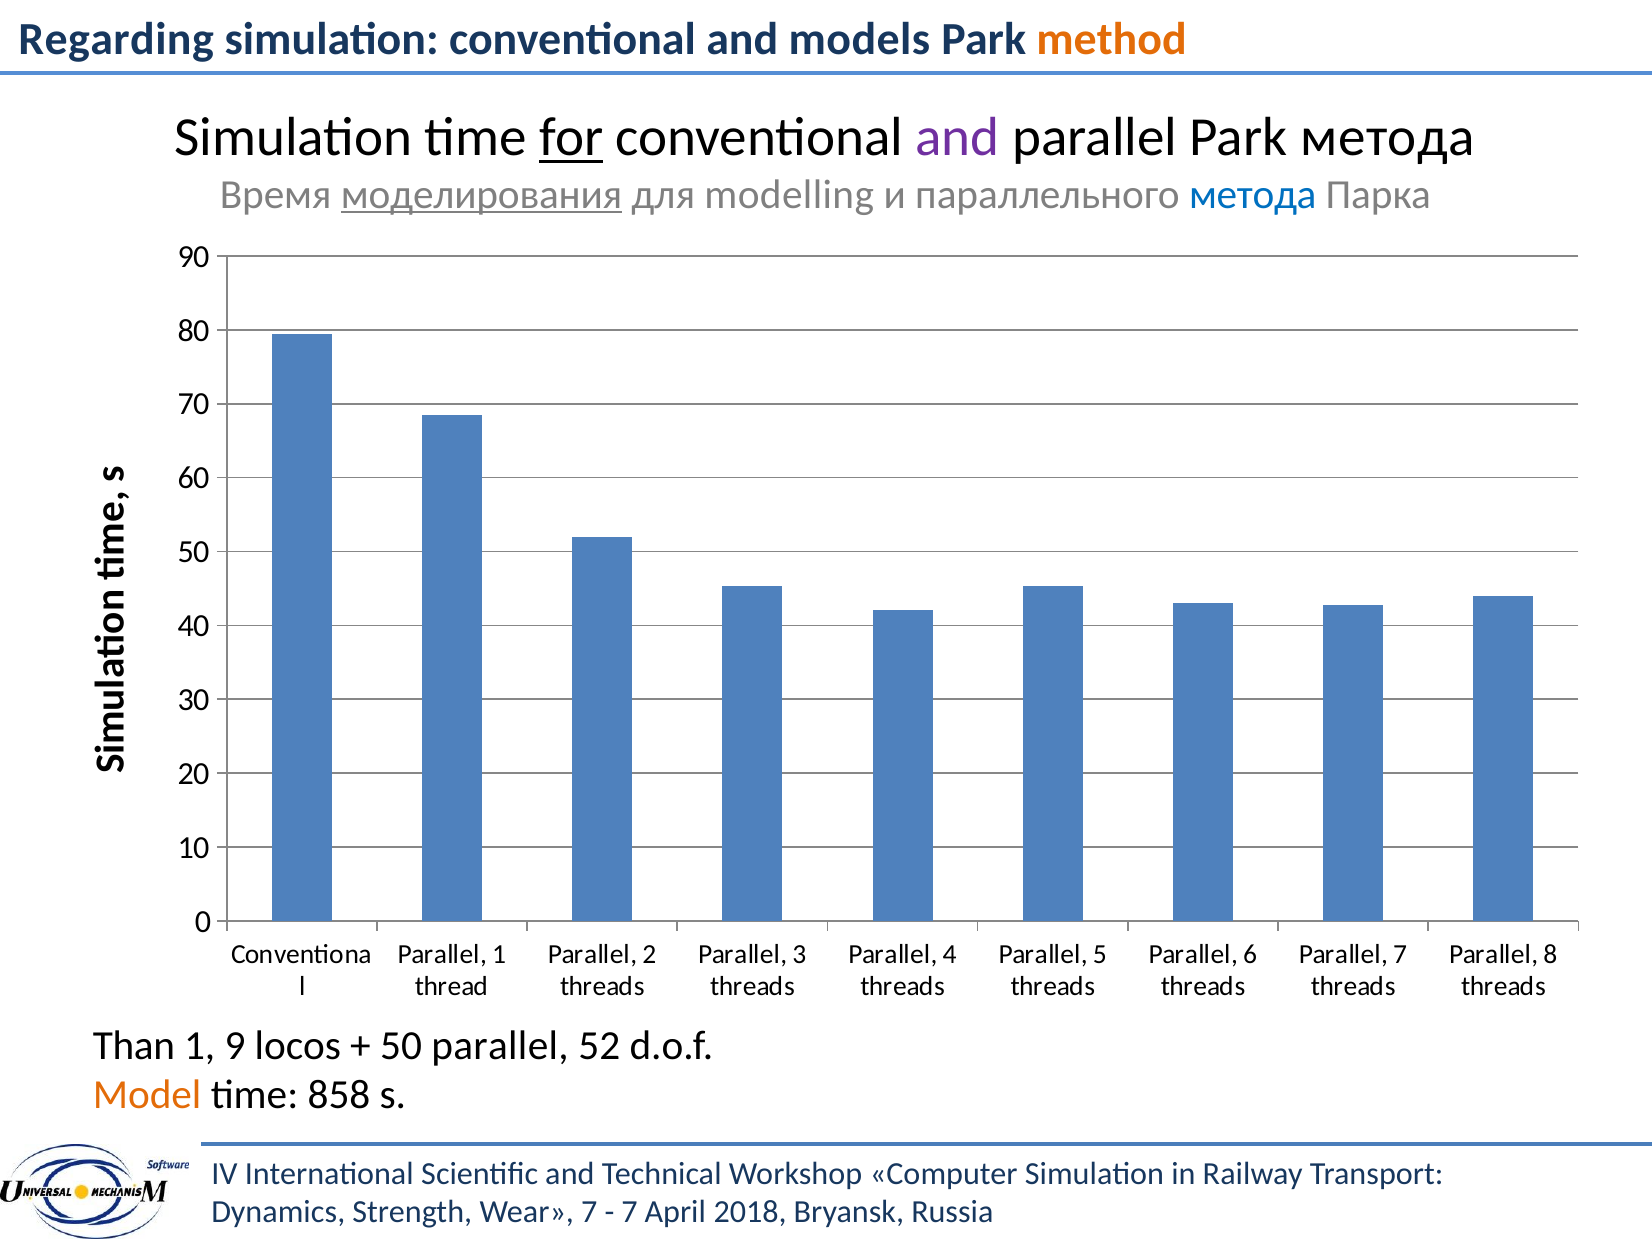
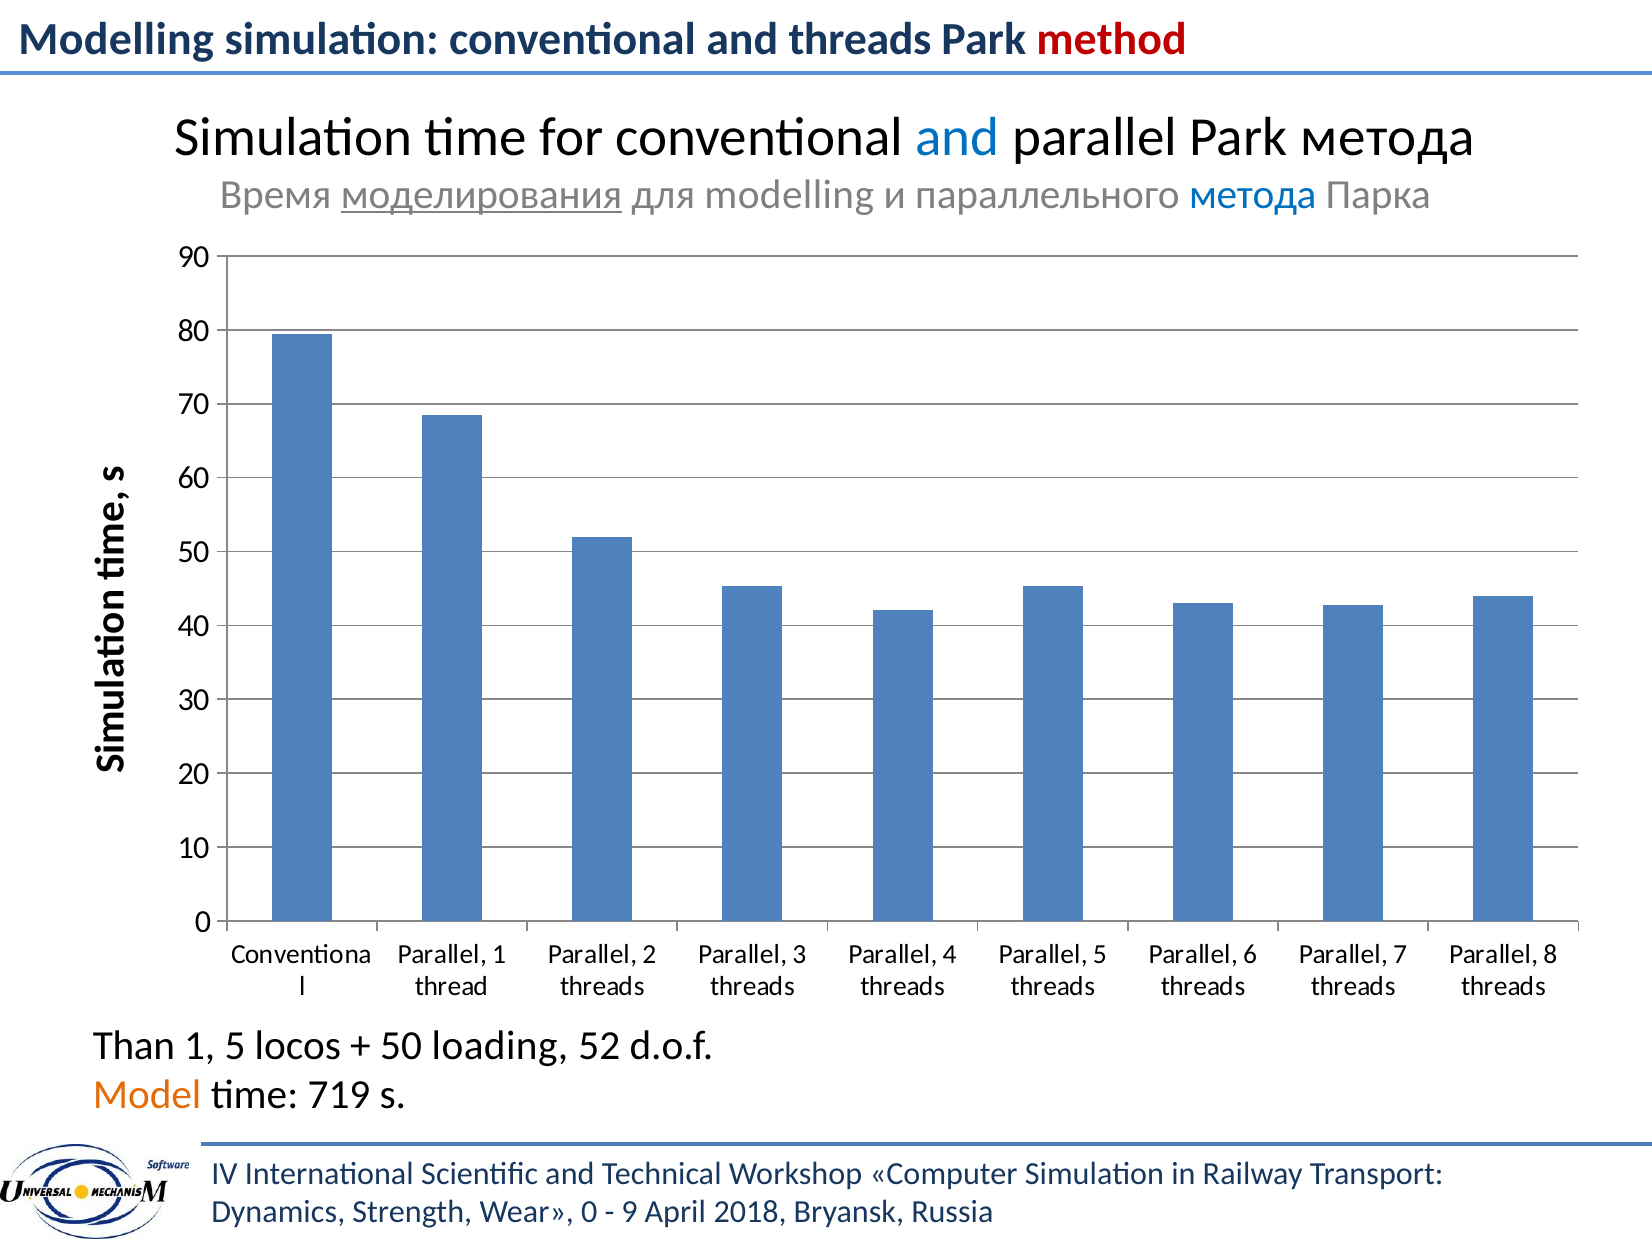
Regarding at (116, 39): Regarding -> Modelling
and models: models -> threads
method colour: orange -> red
for underline: present -> none
and at (958, 138) colour: purple -> blue
1 9: 9 -> 5
50 parallel: parallel -> loading
858: 858 -> 719
7 at (589, 1212): 7 -> 0
7 at (629, 1212): 7 -> 9
